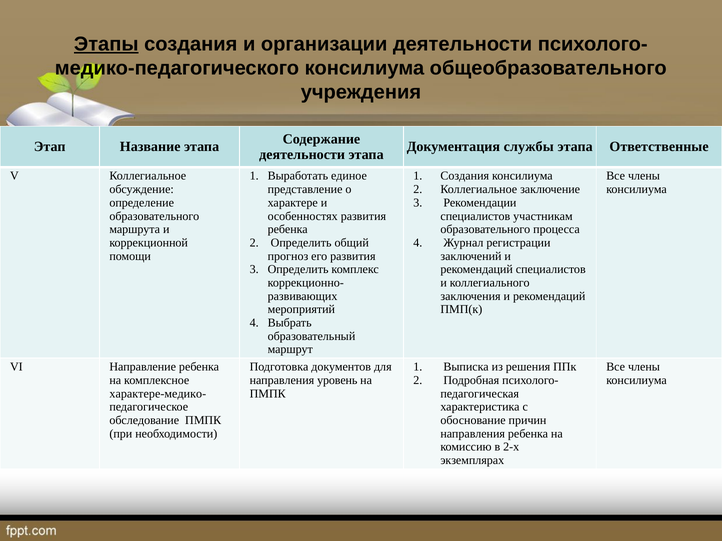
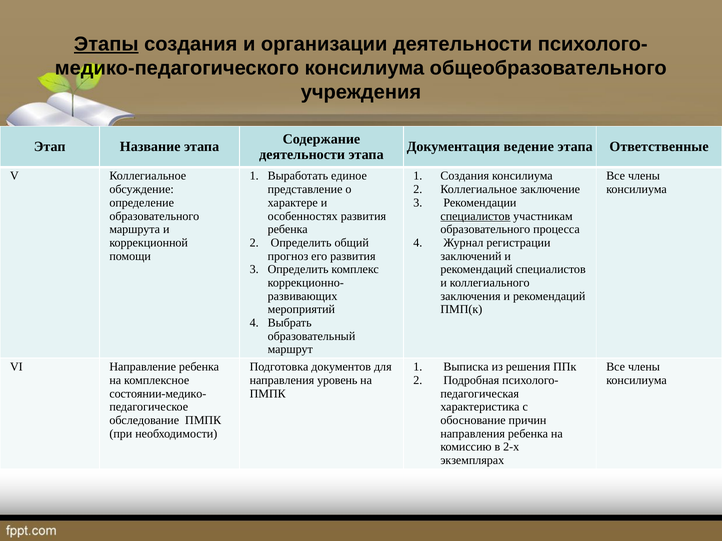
службы: службы -> ведение
специалистов at (475, 216) underline: none -> present
характере-медико-: характере-медико- -> состоянии-медико-
